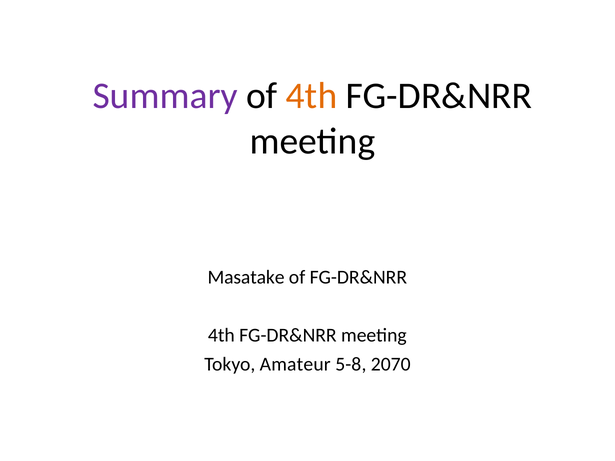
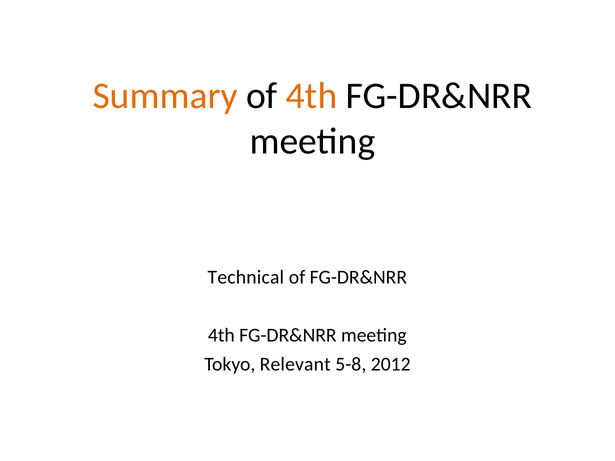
Summary colour: purple -> orange
Masatake: Masatake -> Technical
Amateur: Amateur -> Relevant
2070: 2070 -> 2012
